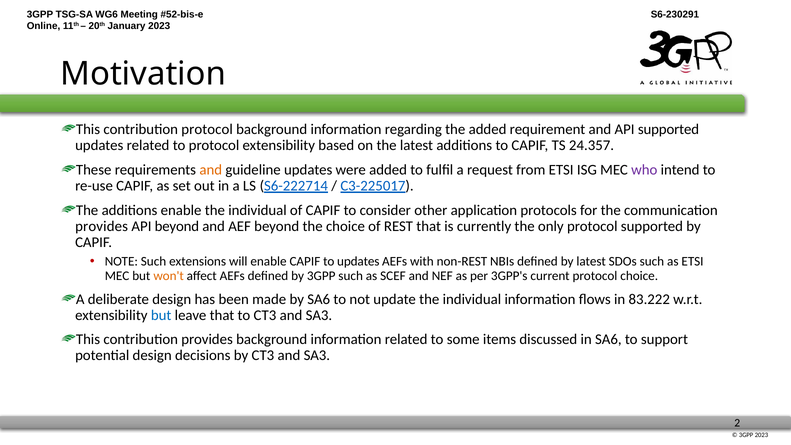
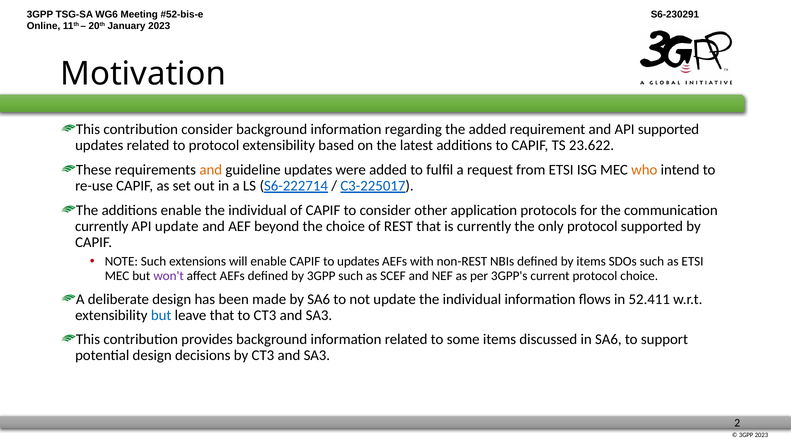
contribution protocol: protocol -> consider
24.357: 24.357 -> 23.622
who colour: purple -> orange
provides at (102, 226): provides -> currently
API beyond: beyond -> update
by latest: latest -> items
won't colour: orange -> purple
83.222: 83.222 -> 52.411
